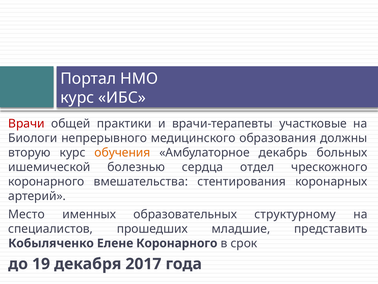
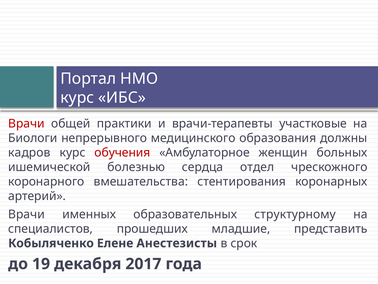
вторую: вторую -> кадров
обучения colour: orange -> red
декабрь: декабрь -> женщин
Место at (27, 214): Место -> Врачи
Елене Коронарного: Коронарного -> Анестезисты
